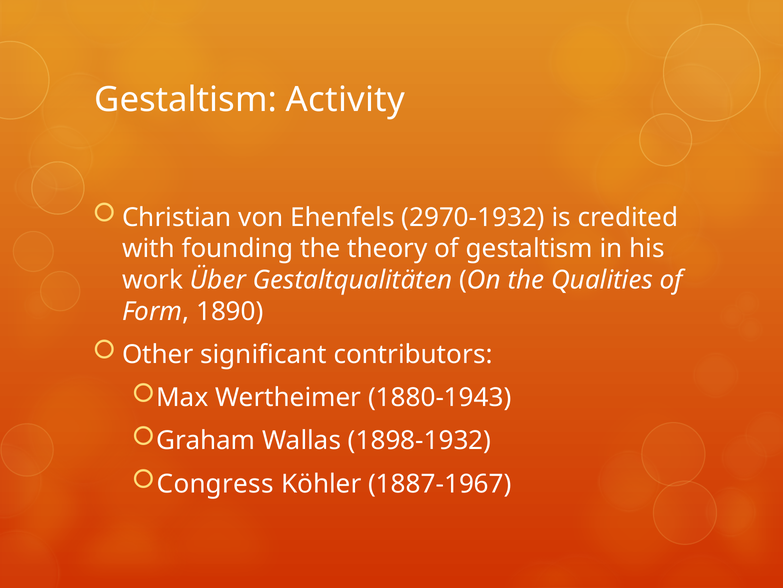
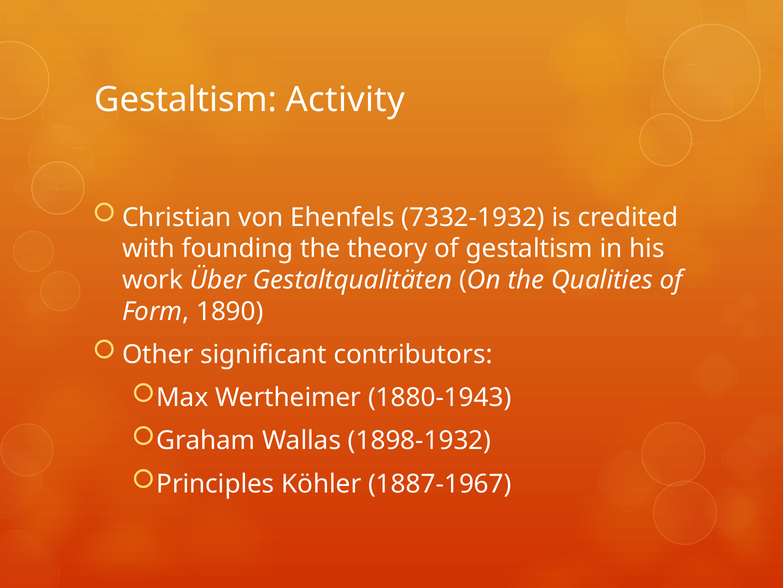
2970-1932: 2970-1932 -> 7332-1932
Congress: Congress -> Principles
